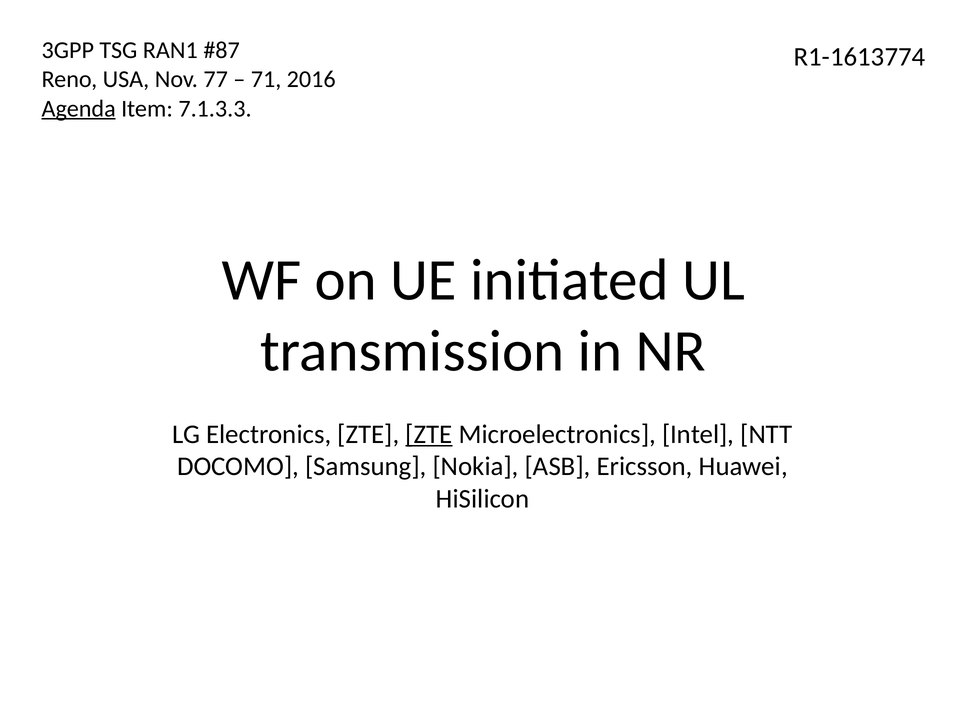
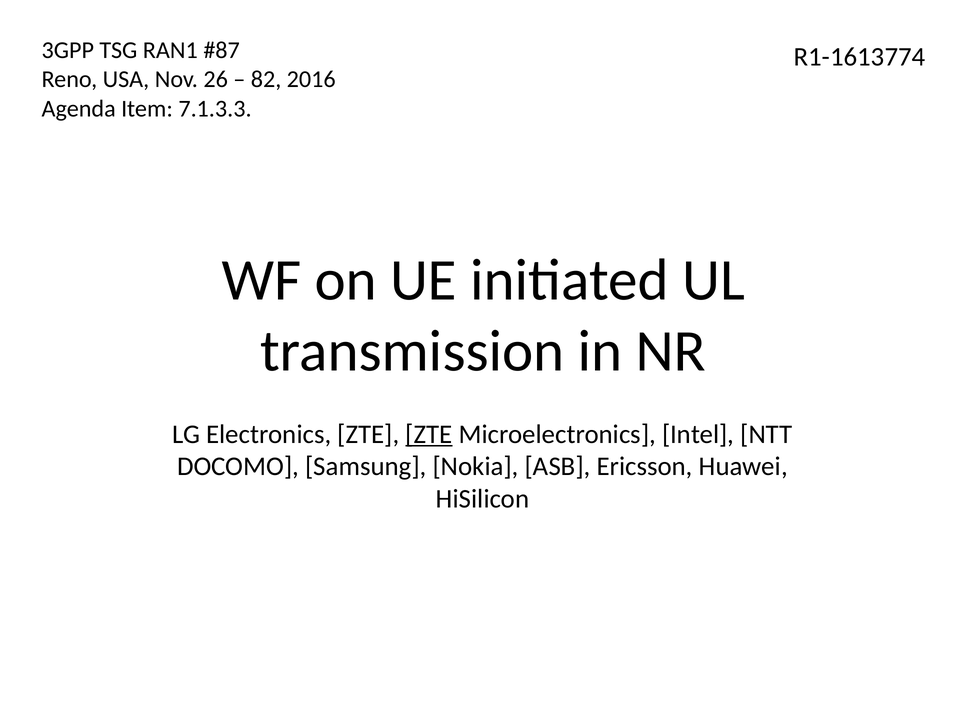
77: 77 -> 26
71: 71 -> 82
Agenda underline: present -> none
